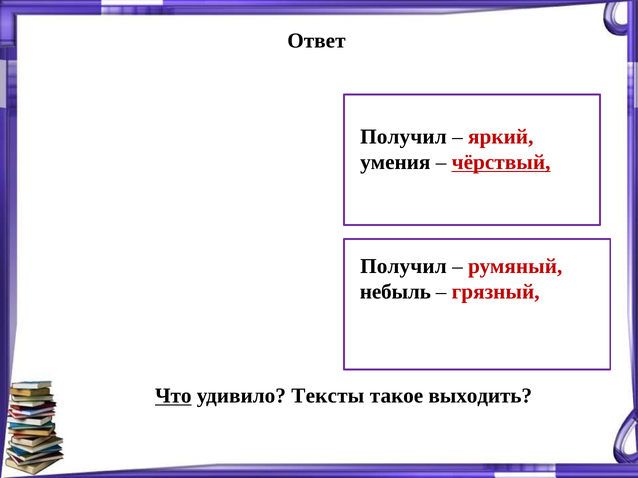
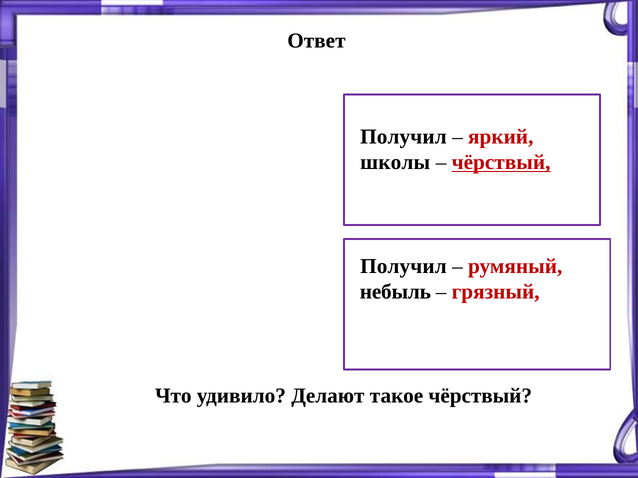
умения: умения -> школы
Что underline: present -> none
Тексты: Тексты -> Делают
такое выходить: выходить -> чёрствый
